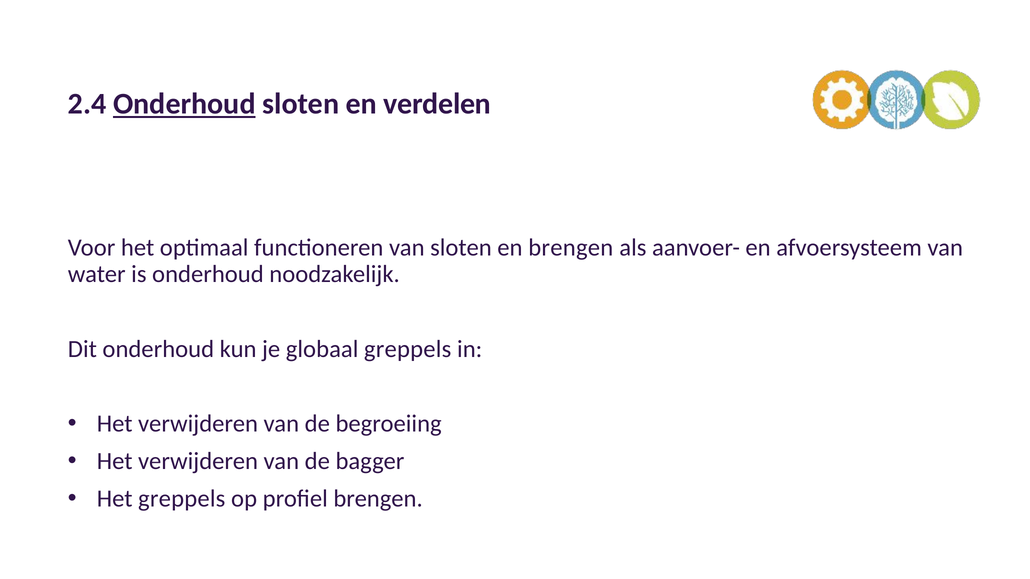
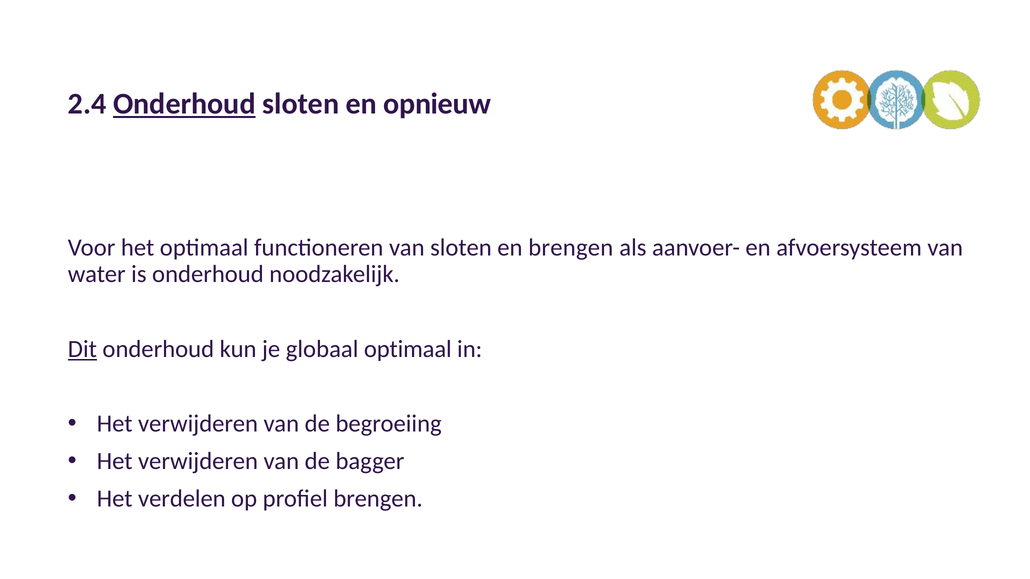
verdelen: verdelen -> opnieuw
Dit underline: none -> present
globaal greppels: greppels -> optimaal
Het greppels: greppels -> verdelen
